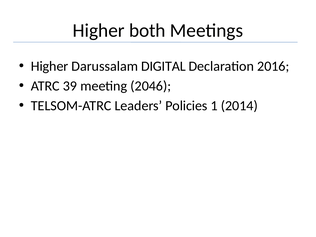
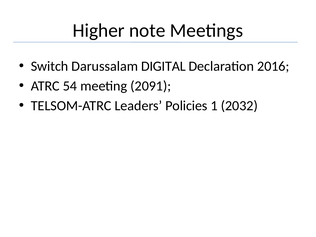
both: both -> note
Higher at (50, 66): Higher -> Switch
39: 39 -> 54
2046: 2046 -> 2091
2014: 2014 -> 2032
